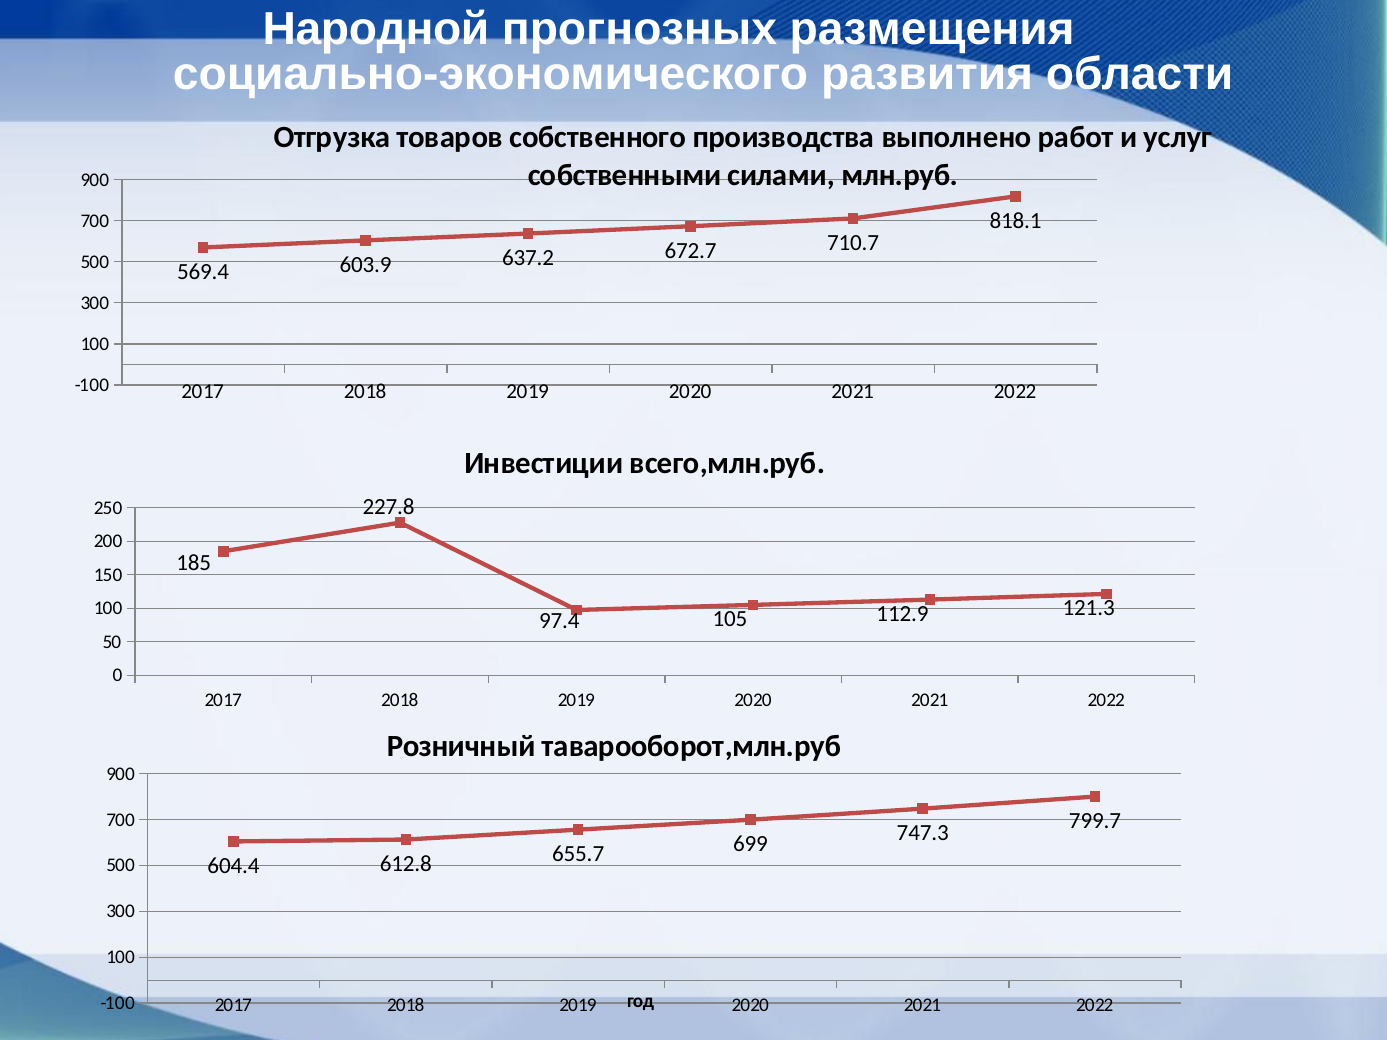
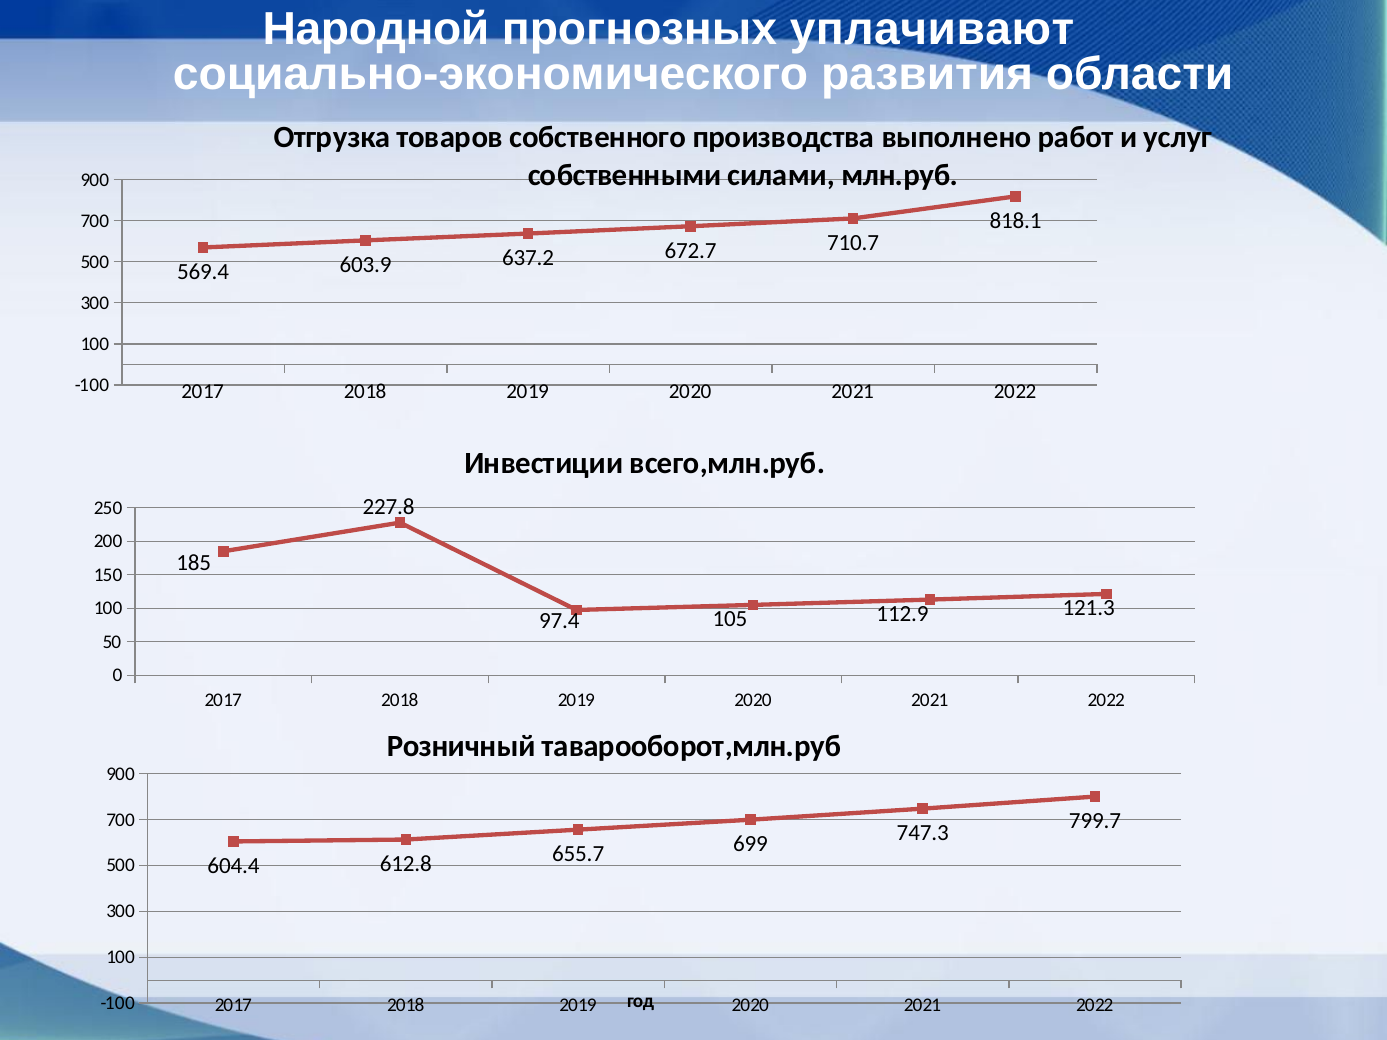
размещения: размещения -> уплачивают
